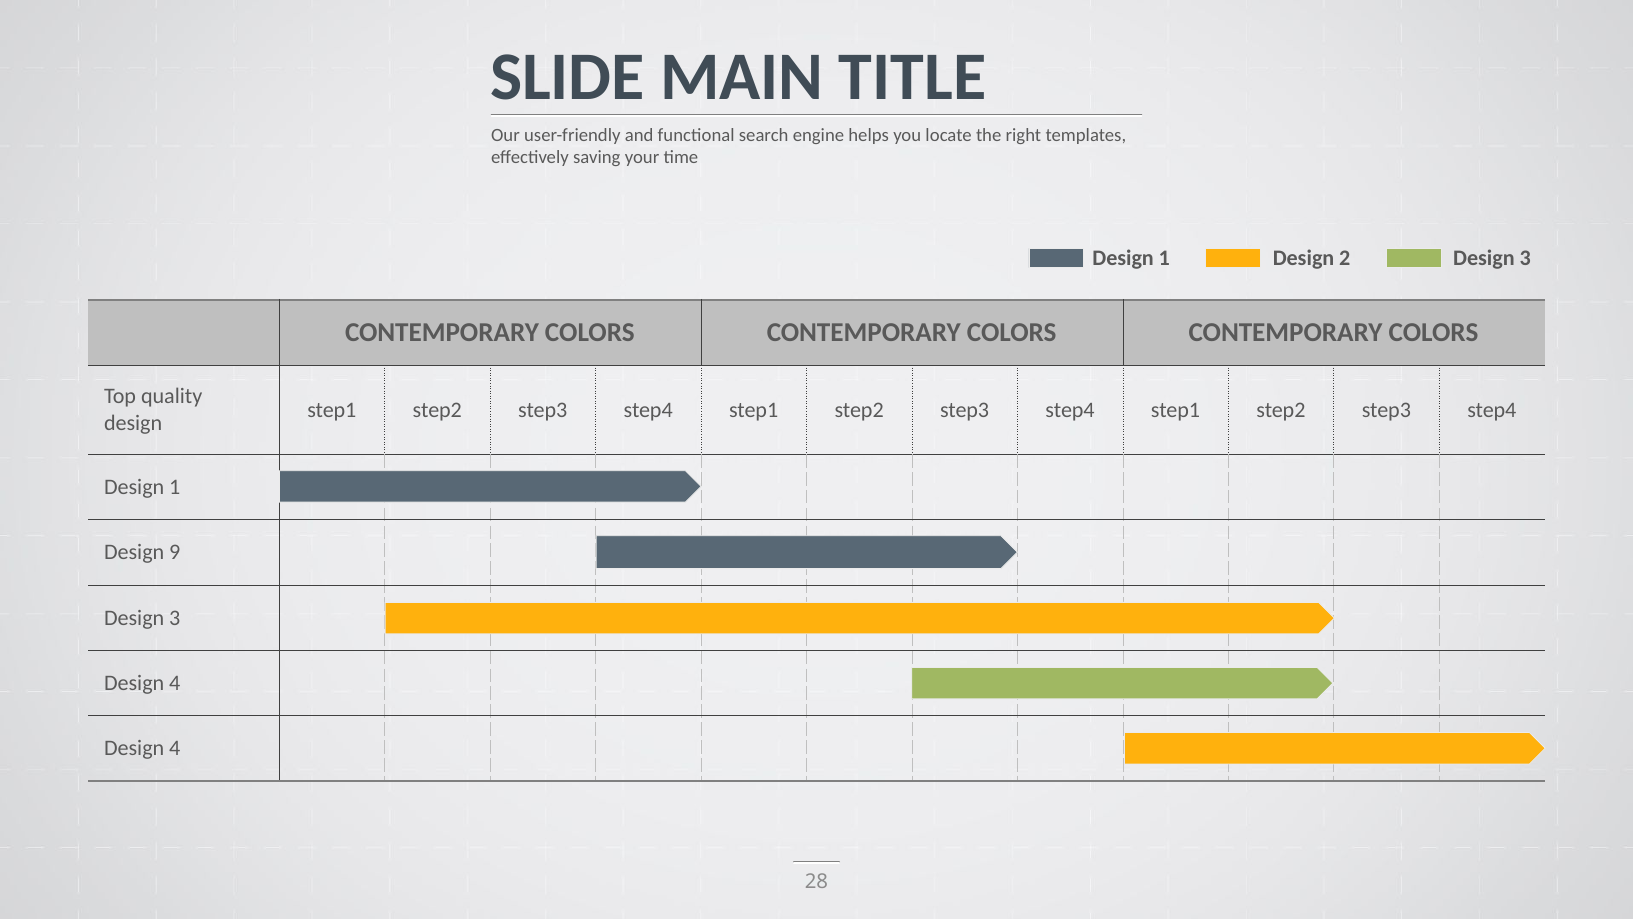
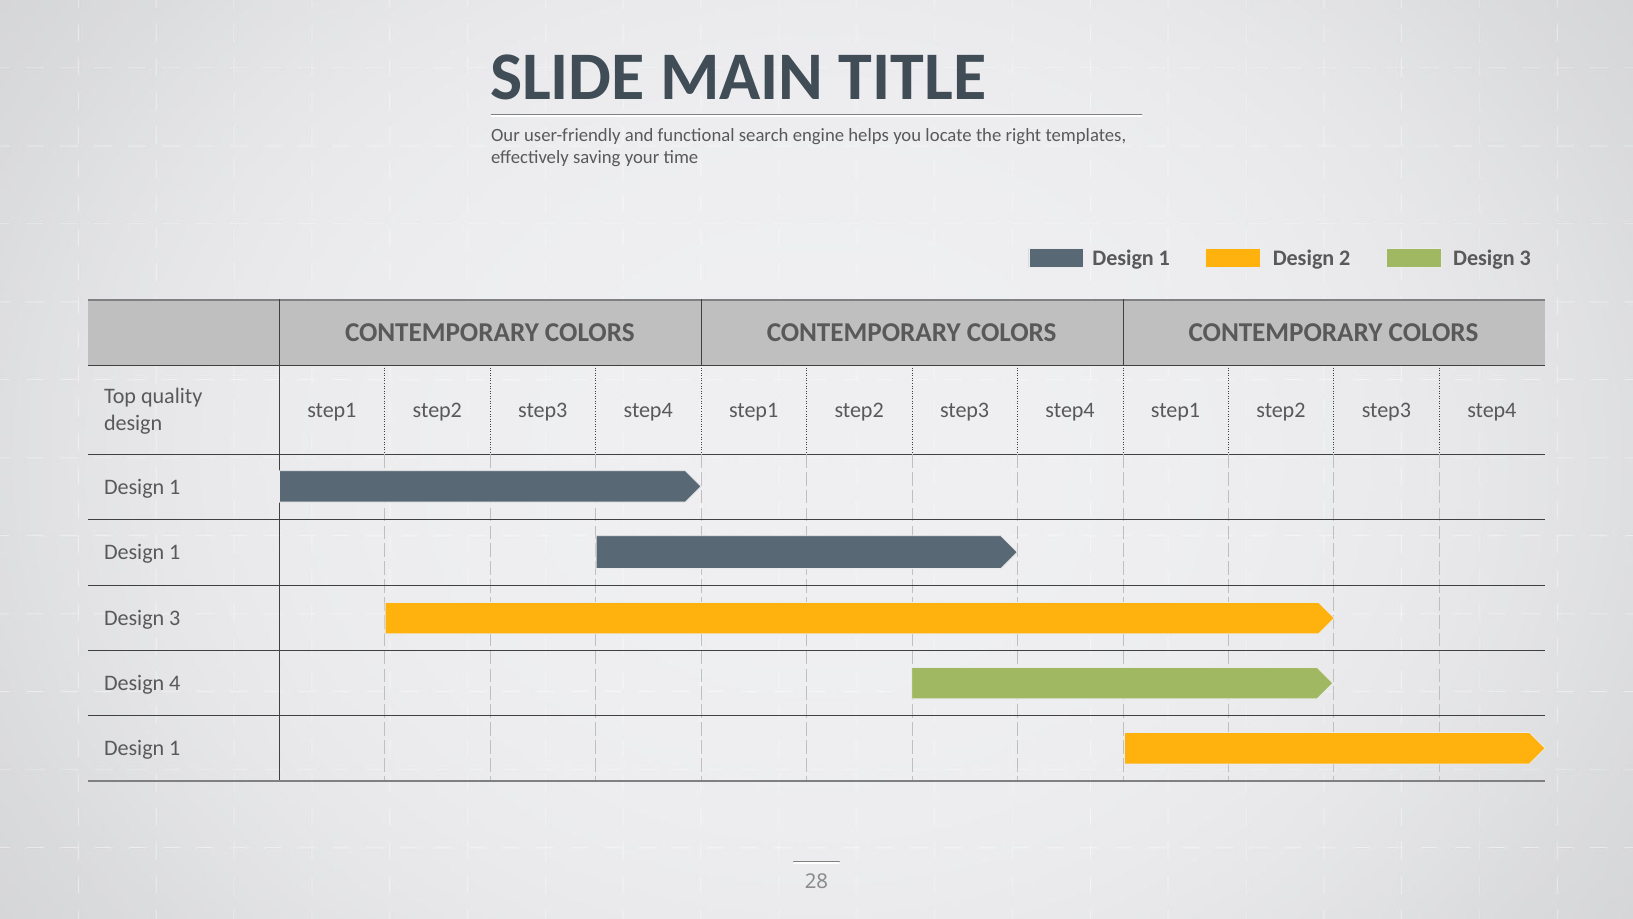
9 at (175, 552): 9 -> 1
4 at (175, 748): 4 -> 1
